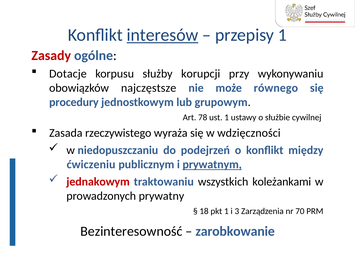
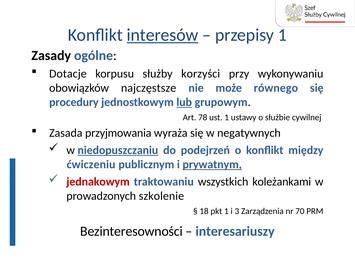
Zasady colour: red -> black
korupcji: korupcji -> korzyści
lub underline: none -> present
rzeczywistego: rzeczywistego -> przyjmowania
wdzięczności: wdzięczności -> negatywnych
niedopuszczaniu underline: none -> present
prywatny: prywatny -> szkolenie
Bezinteresowność: Bezinteresowność -> Bezinteresowności
zarobkowanie: zarobkowanie -> interesariuszy
